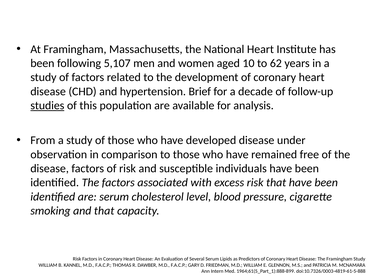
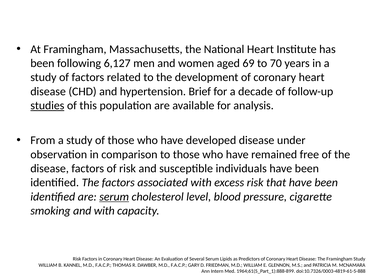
5,107: 5,107 -> 6,127
10: 10 -> 69
62: 62 -> 70
serum at (114, 197) underline: none -> present
and that: that -> with
